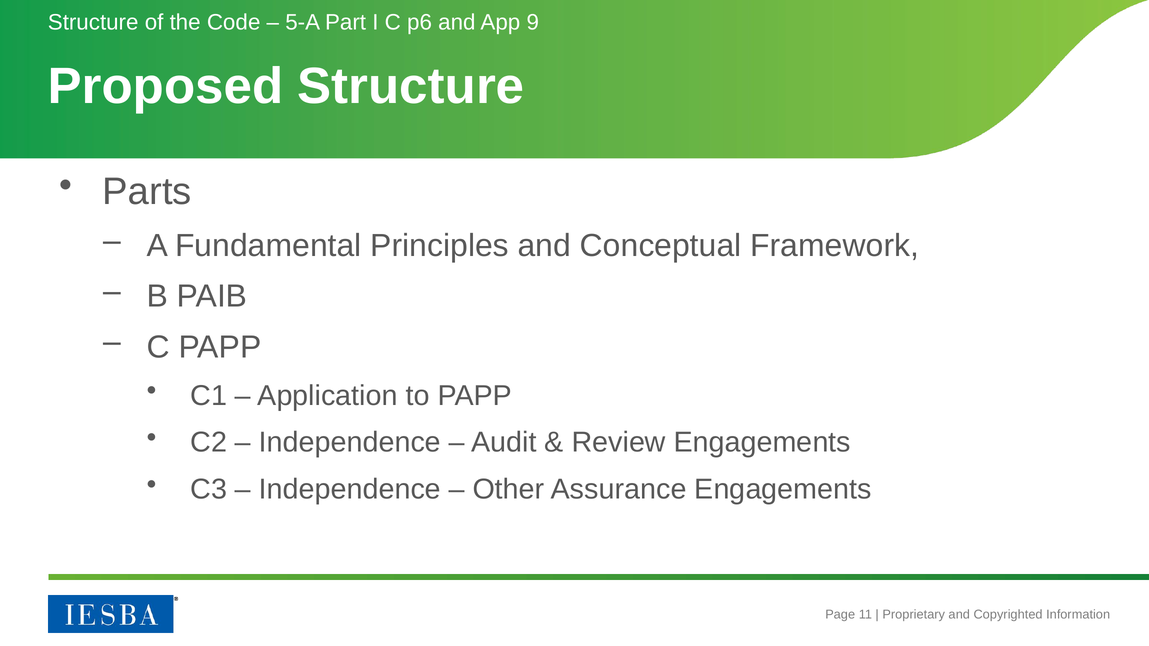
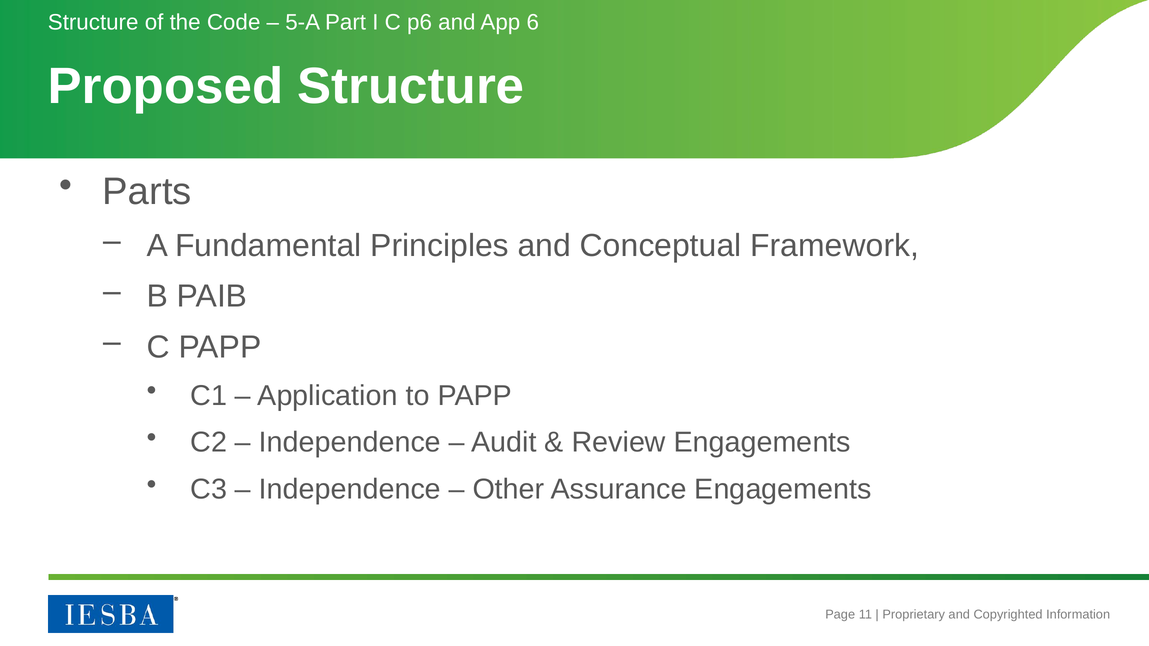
9: 9 -> 6
